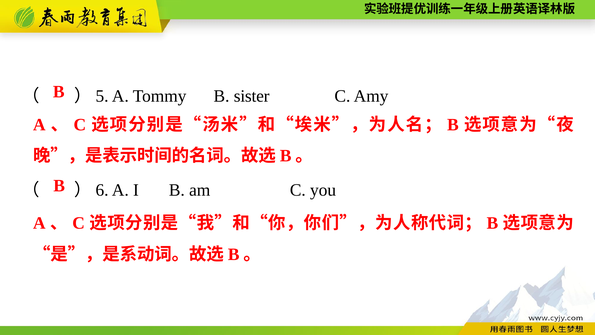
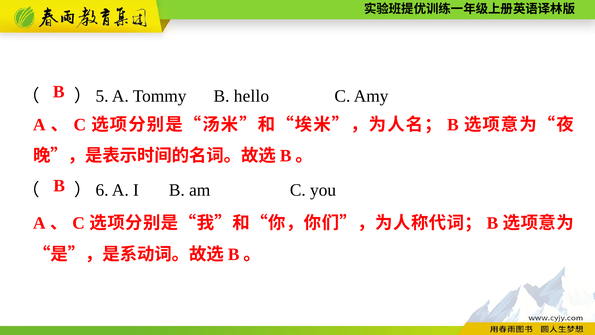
sister: sister -> hello
